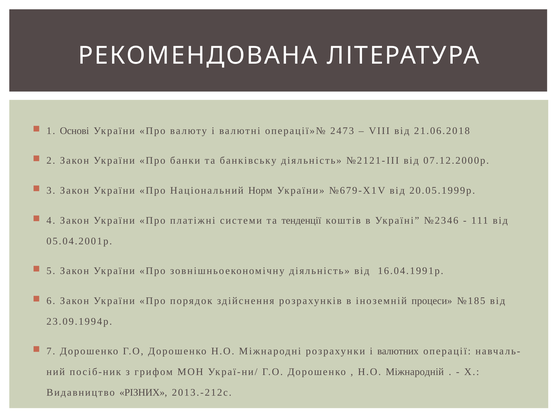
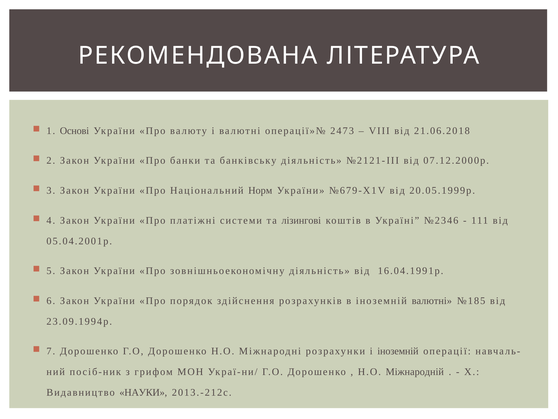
тенденції: тенденції -> лізингові
іноземній процеси: процеси -> валютні
і валютних: валютних -> іноземній
РІЗНИХ: РІЗНИХ -> НАУКИ
